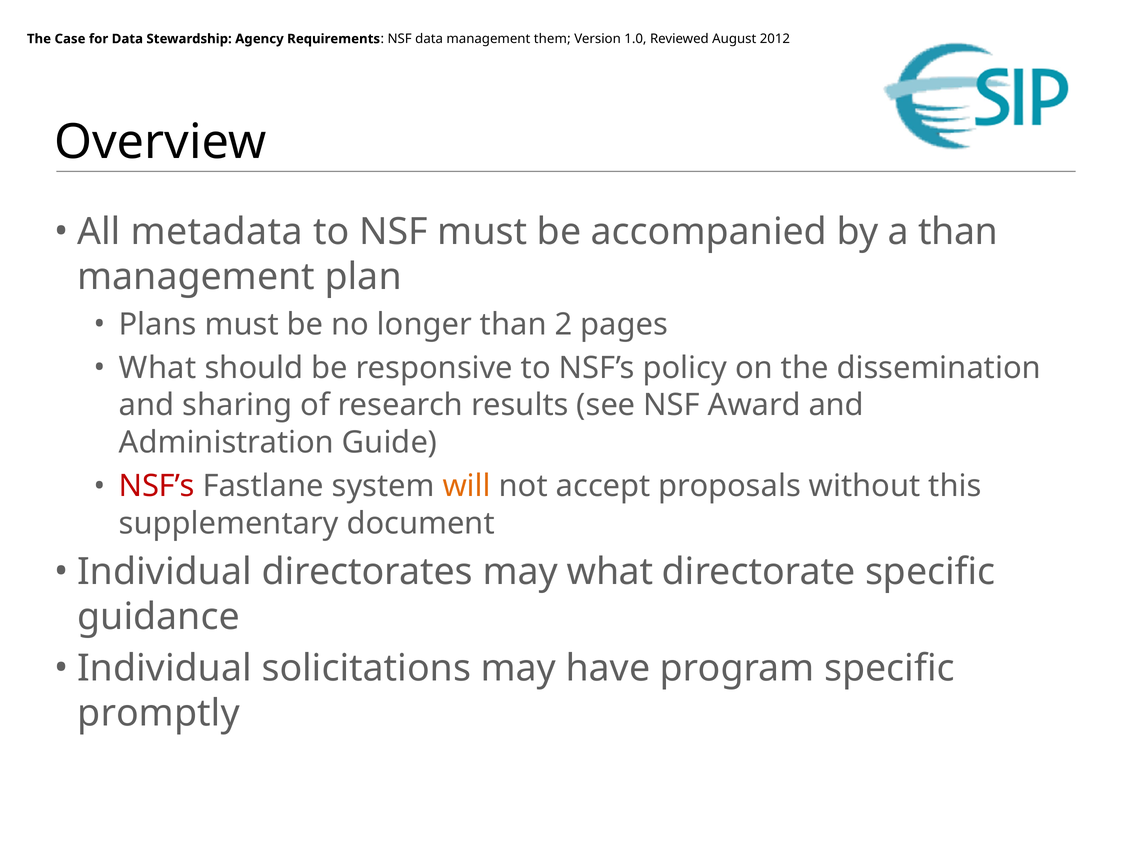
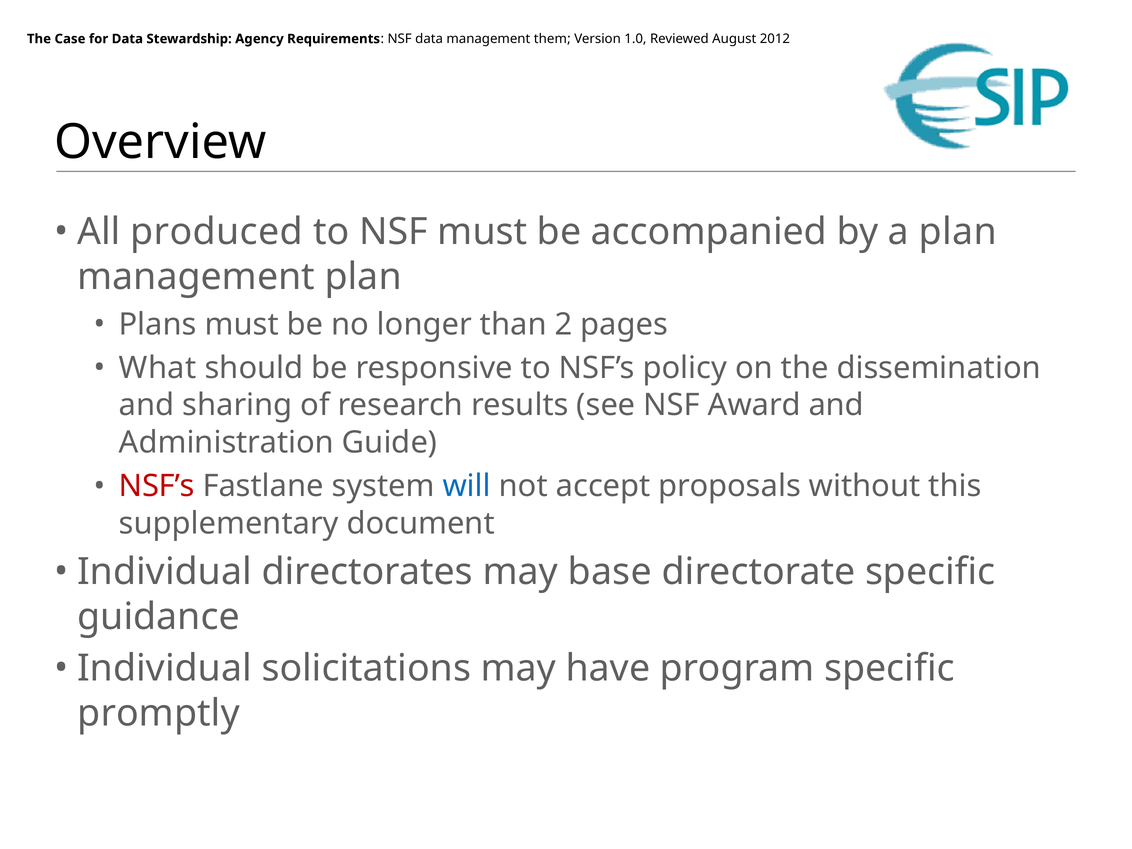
metadata: metadata -> produced
a than: than -> plan
will colour: orange -> blue
may what: what -> base
